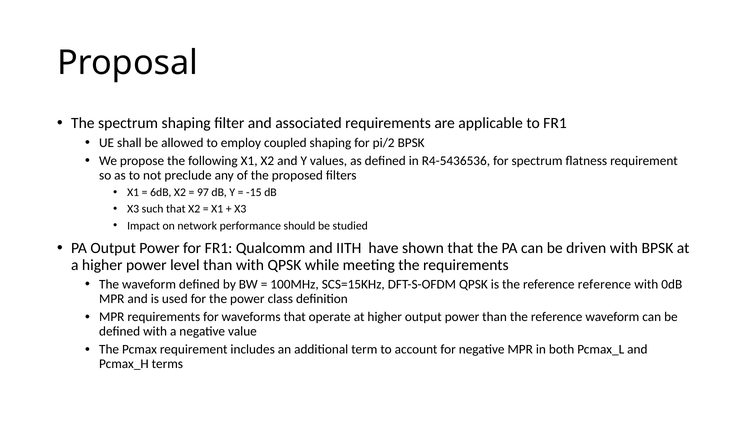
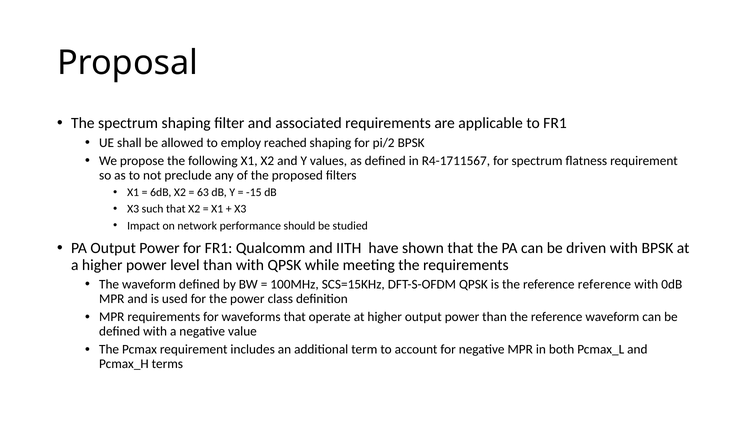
coupled: coupled -> reached
R4-5436536: R4-5436536 -> R4-1711567
97: 97 -> 63
